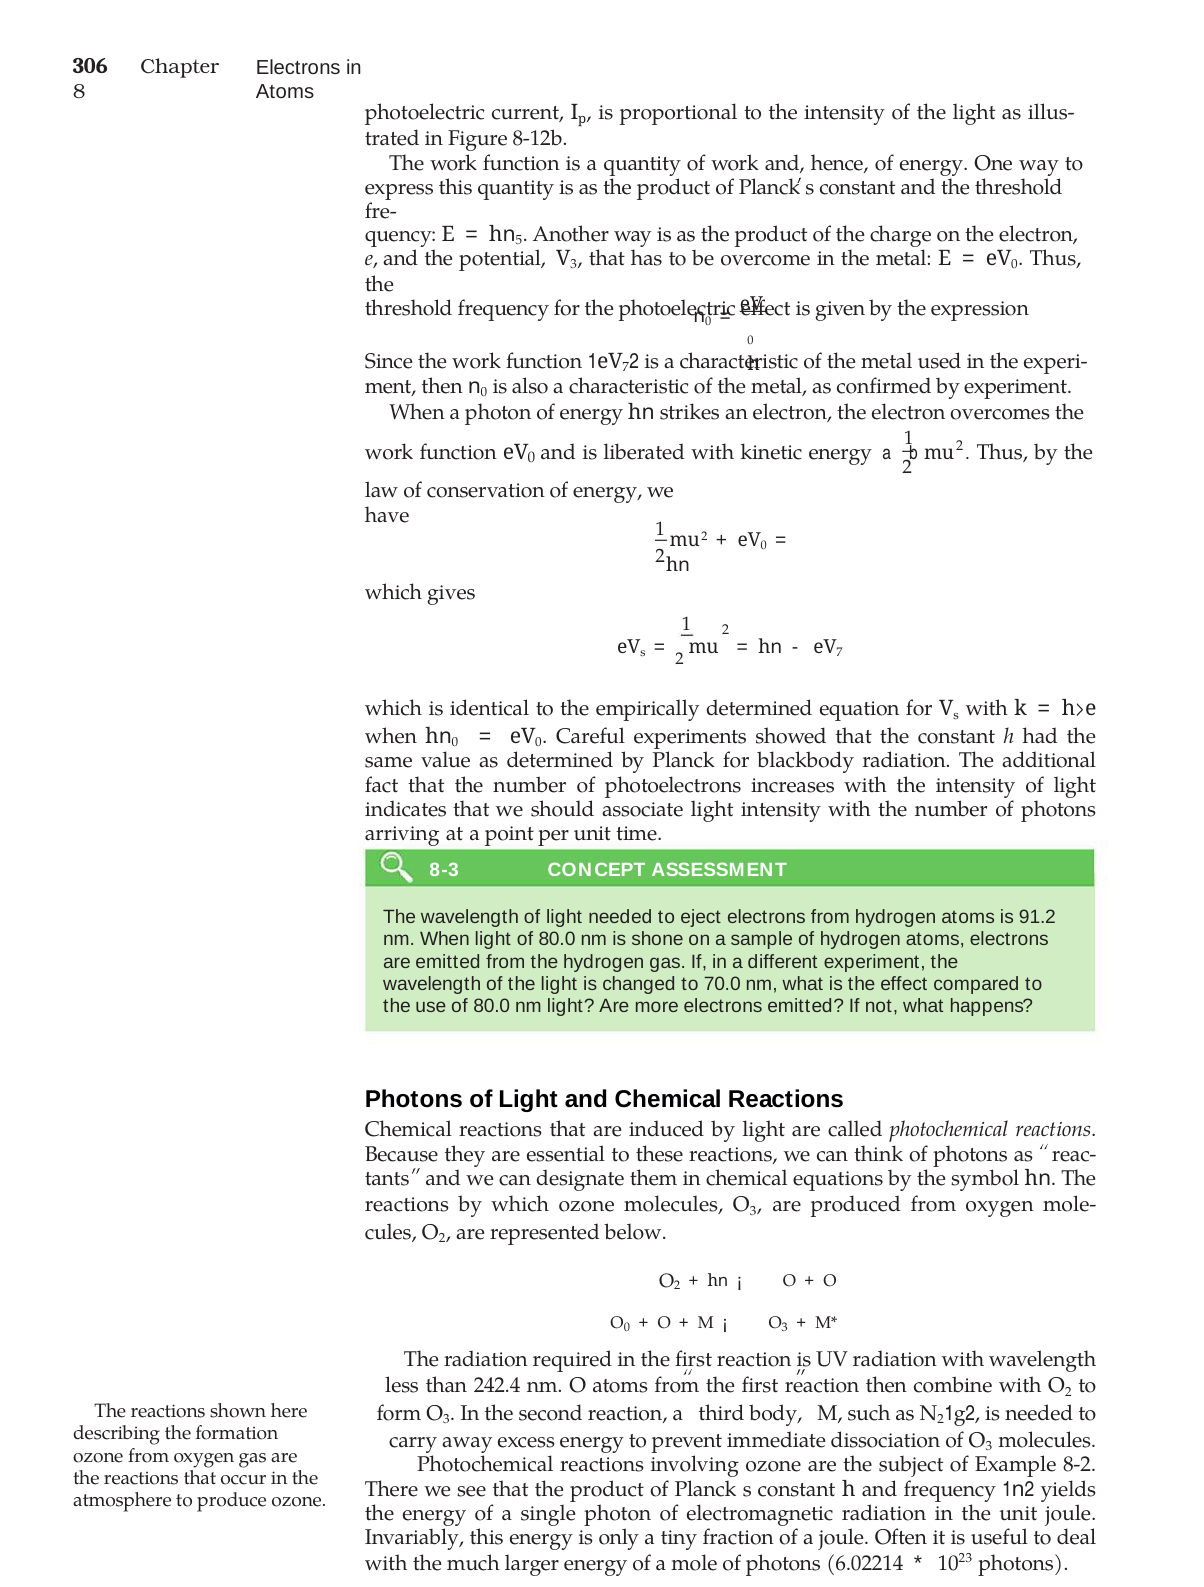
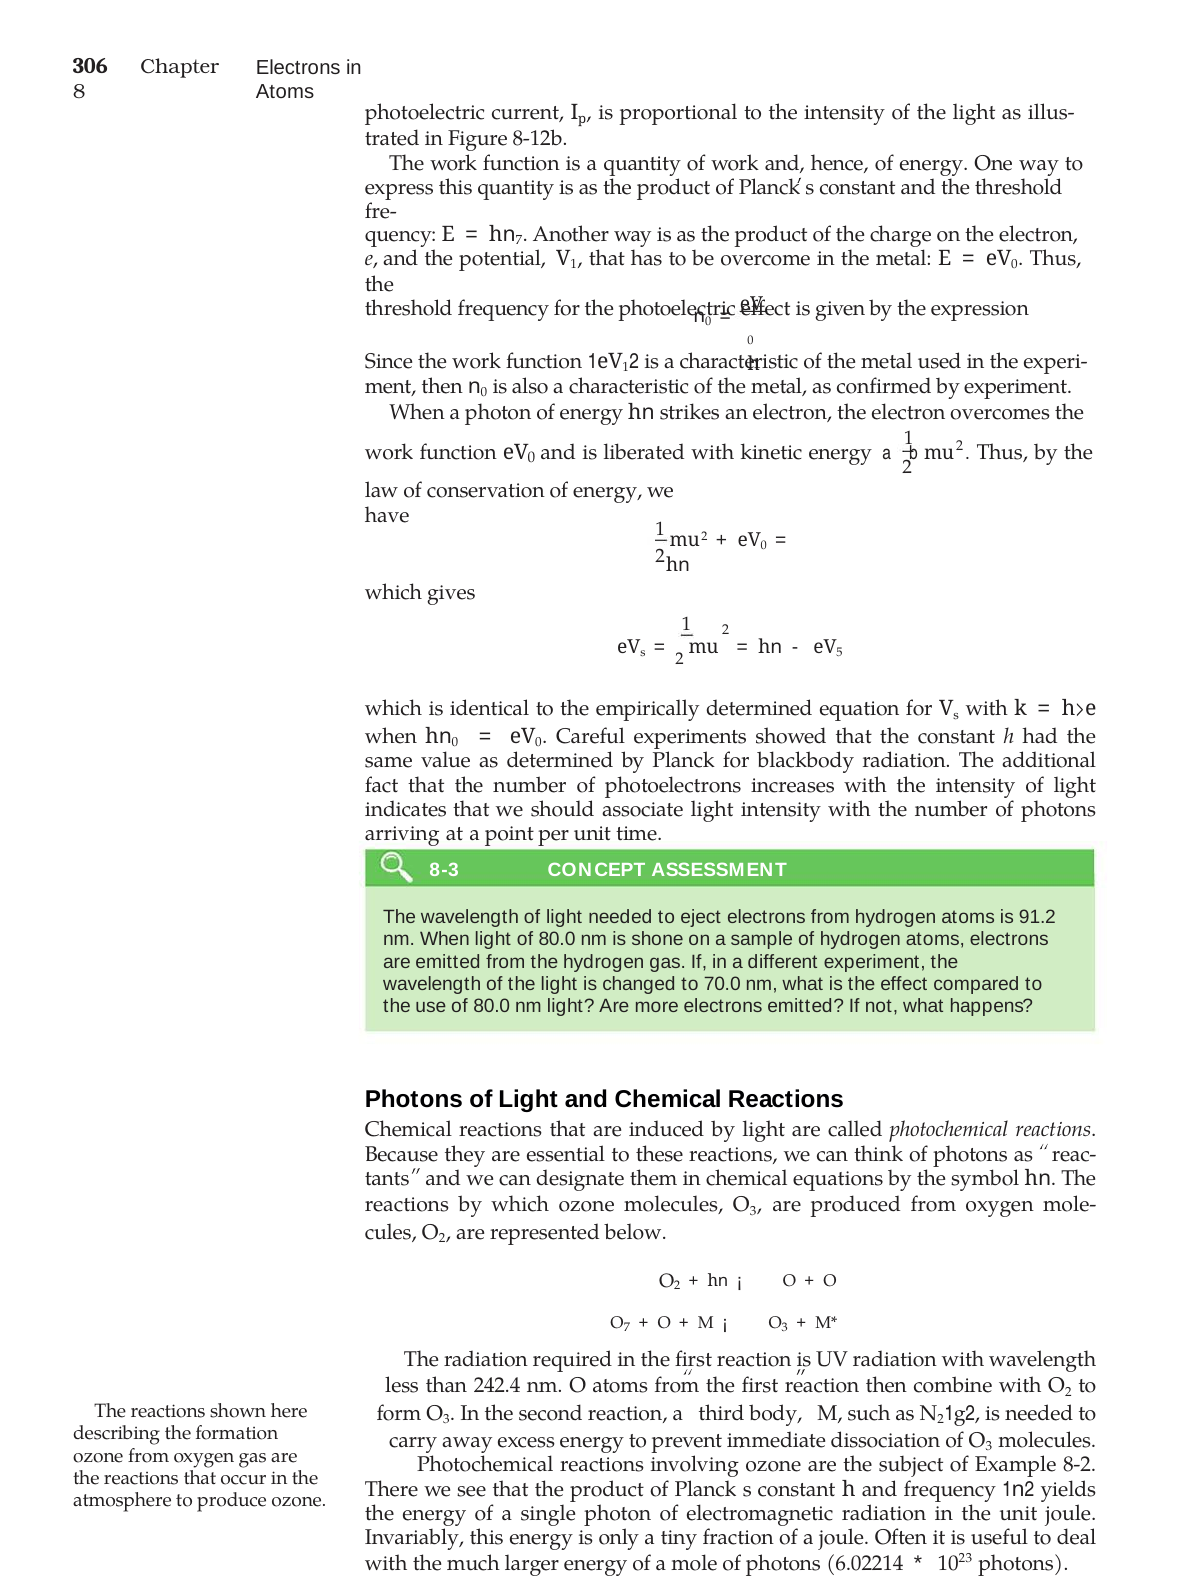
hn 5: 5 -> 7
3 at (574, 265): 3 -> 1
7 at (626, 368): 7 -> 1
eV 7: 7 -> 5
O 0: 0 -> 7
